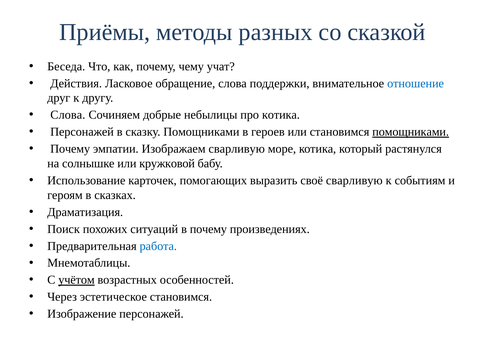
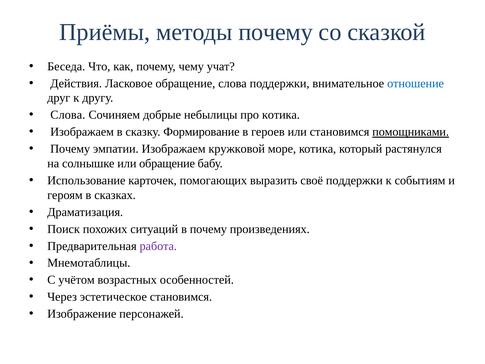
методы разных: разных -> почему
Персонажей at (82, 132): Персонажей -> Изображаем
сказку Помощниками: Помощниками -> Формирование
Изображаем сварливую: сварливую -> кружковой
или кружковой: кружковой -> обращение
своё сварливую: сварливую -> поддержки
работа colour: blue -> purple
учётом underline: present -> none
